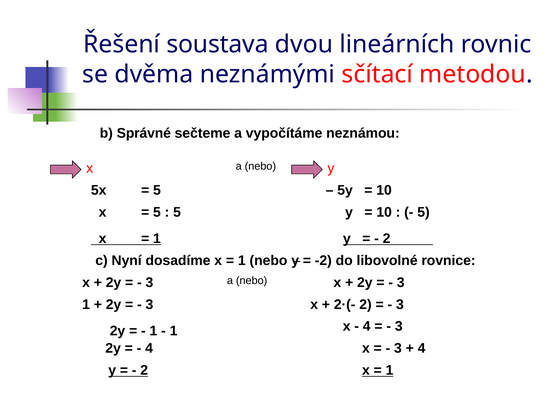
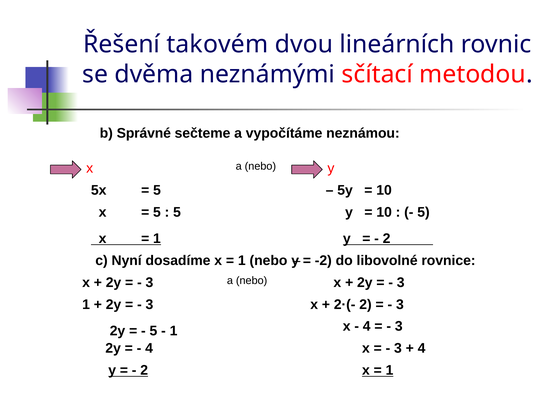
soustava: soustava -> takovém
1 at (153, 331): 1 -> 5
